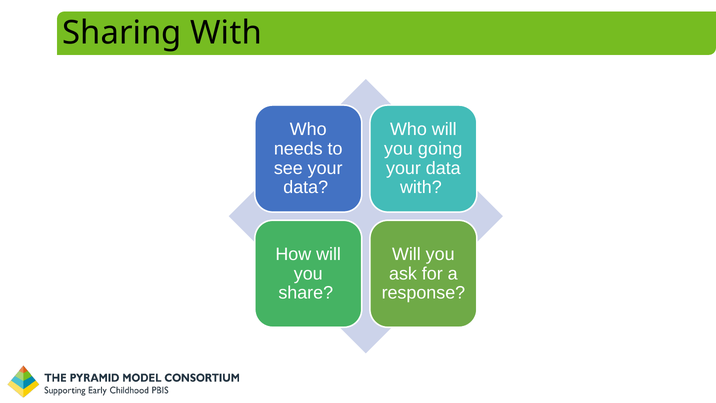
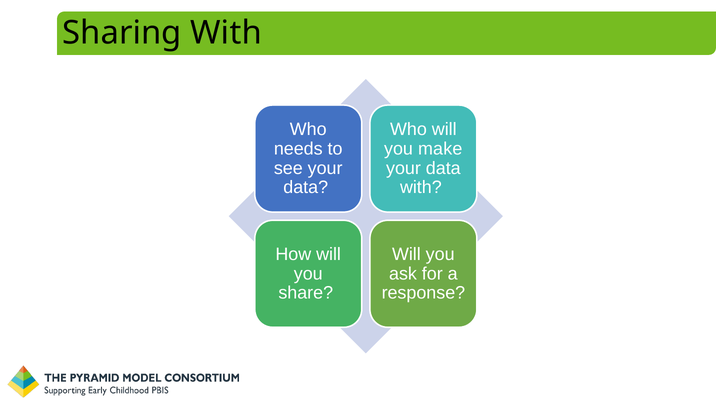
going: going -> make
